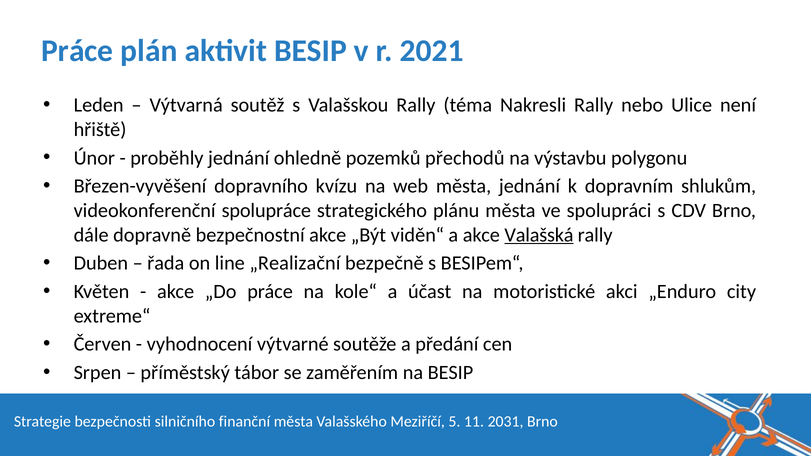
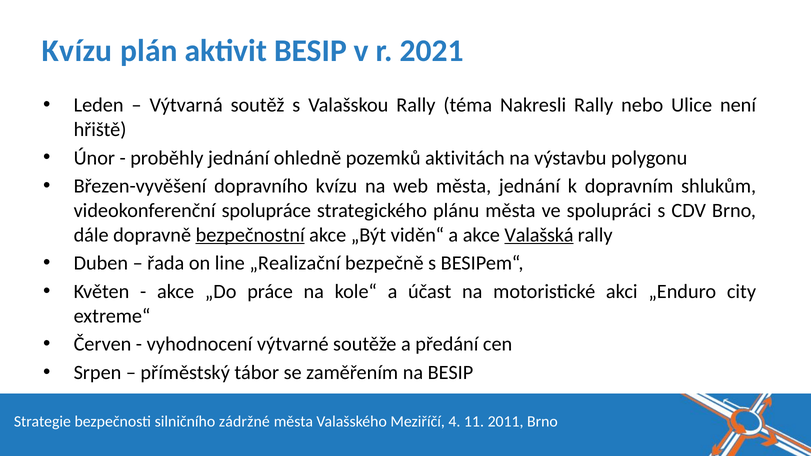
Práce at (77, 51): Práce -> Kvízu
přechodů: přechodů -> aktivitách
bezpečnostní underline: none -> present
finanční: finanční -> zádržné
5: 5 -> 4
2031: 2031 -> 2011
